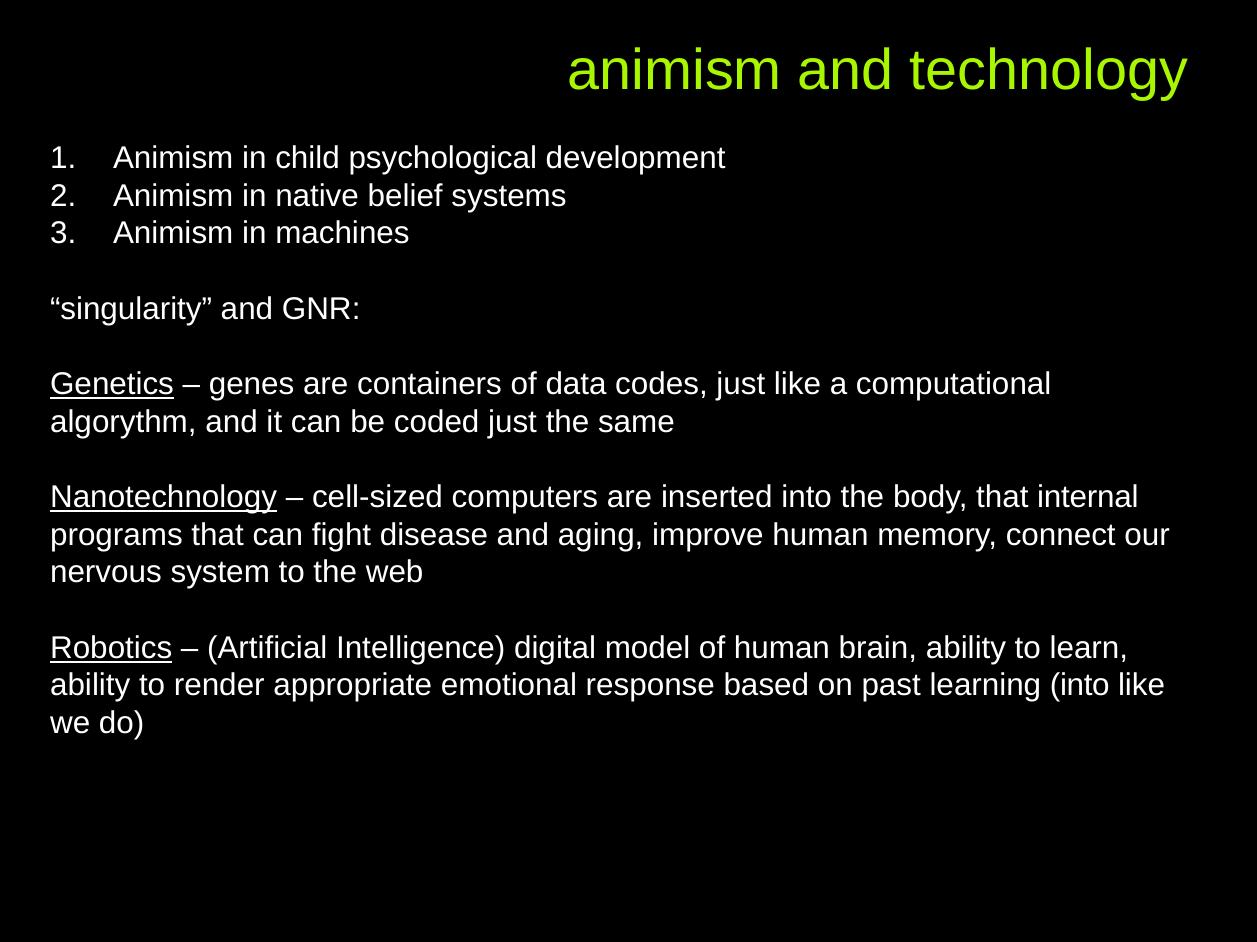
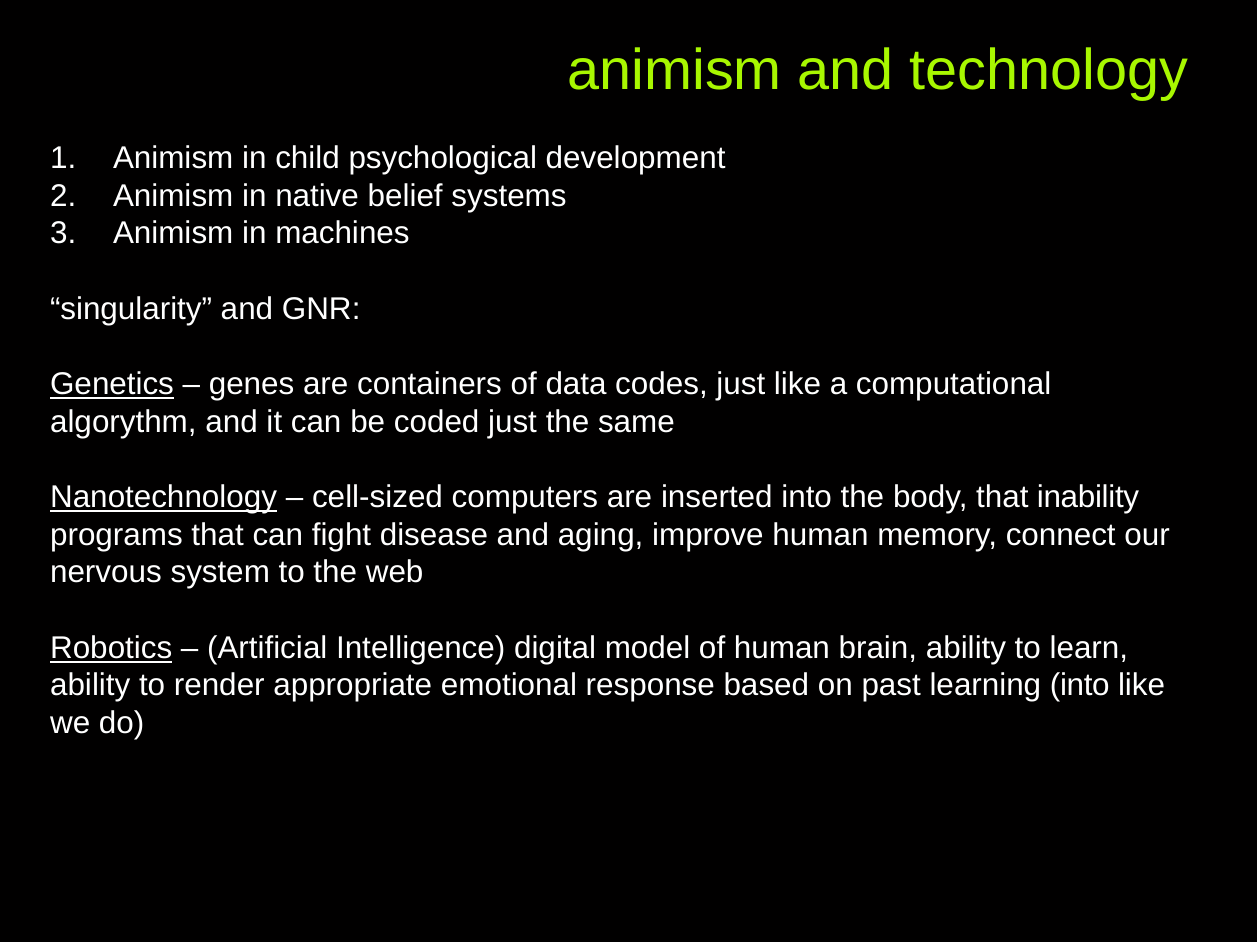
internal: internal -> inability
